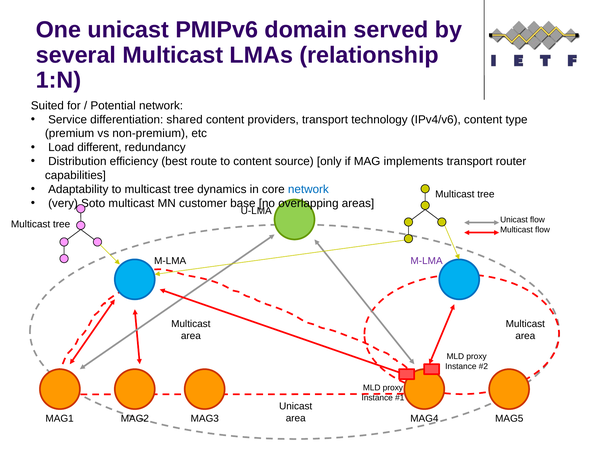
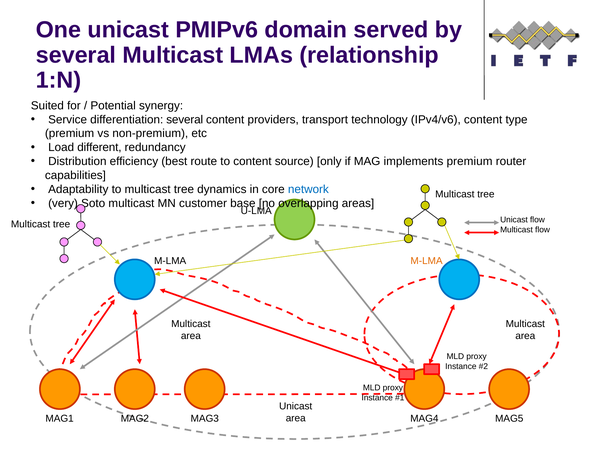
Potential network: network -> synergy
differentiation shared: shared -> several
implements transport: transport -> premium
M-LMA at (427, 261) colour: purple -> orange
